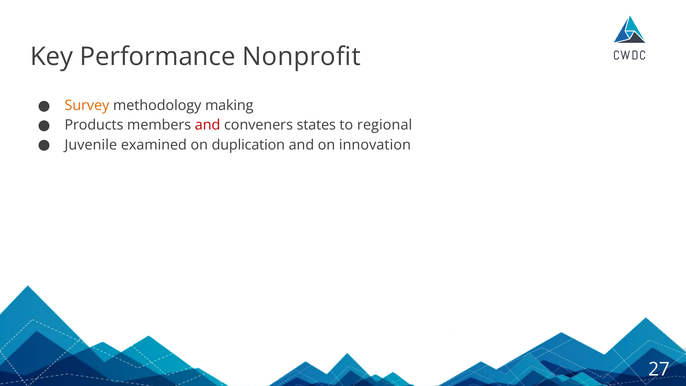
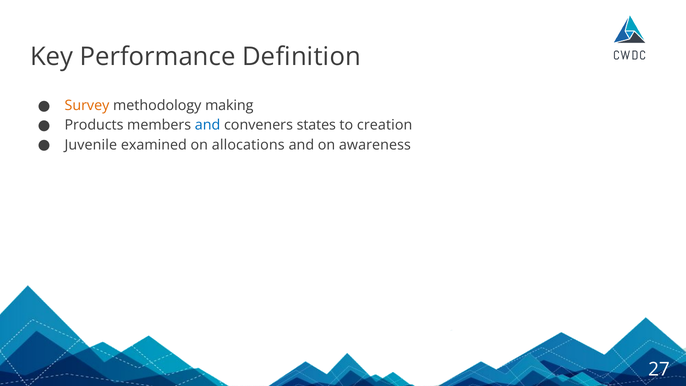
Nonprofit: Nonprofit -> Definition
and at (208, 125) colour: red -> blue
regional: regional -> creation
duplication: duplication -> allocations
innovation: innovation -> awareness
